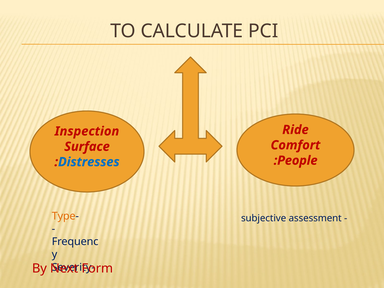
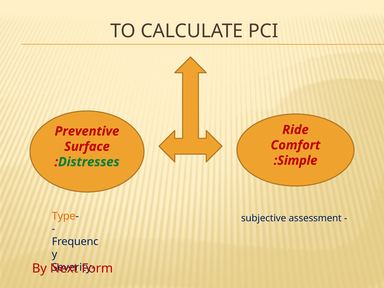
Inspection: Inspection -> Preventive
People: People -> Simple
Distresses colour: blue -> green
